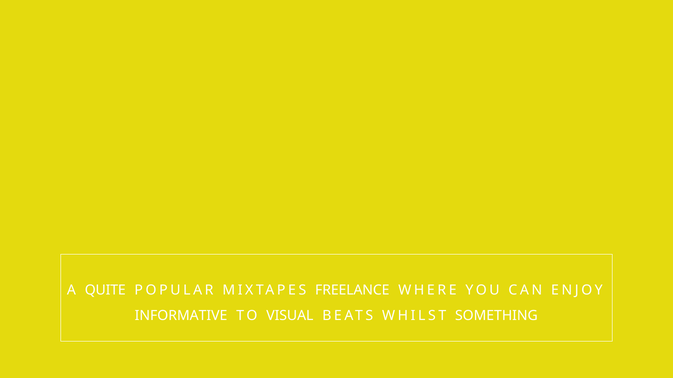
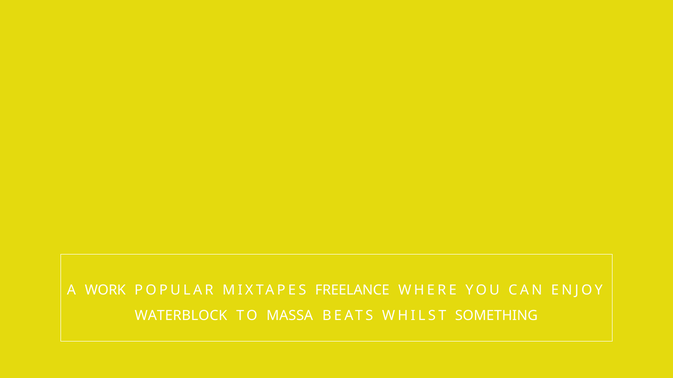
QUITE: QUITE -> WORK
INFORMATIVE: INFORMATIVE -> WATERBLOCK
VISUAL: VISUAL -> MASSA
